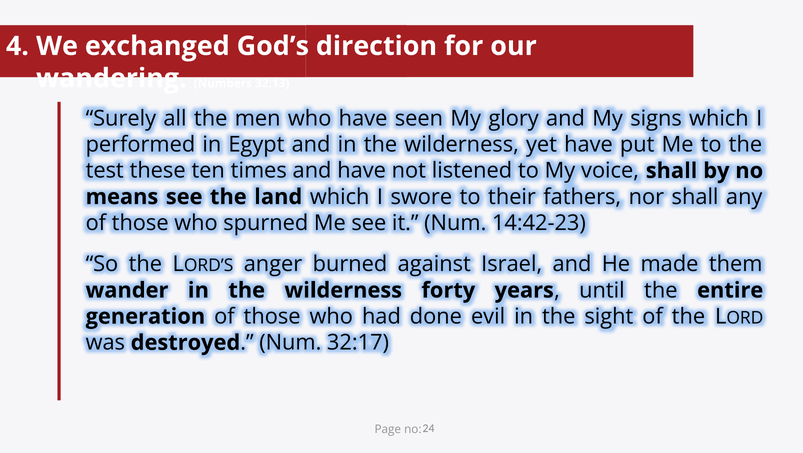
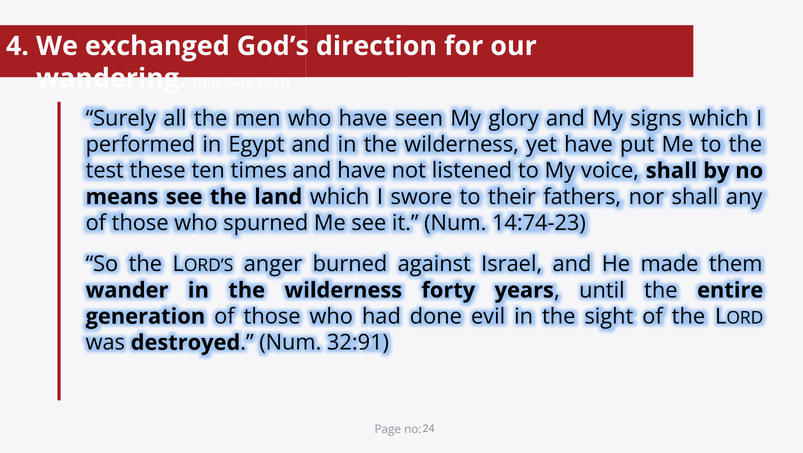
14:42-23: 14:42-23 -> 14:74-23
32:17: 32:17 -> 32:91
